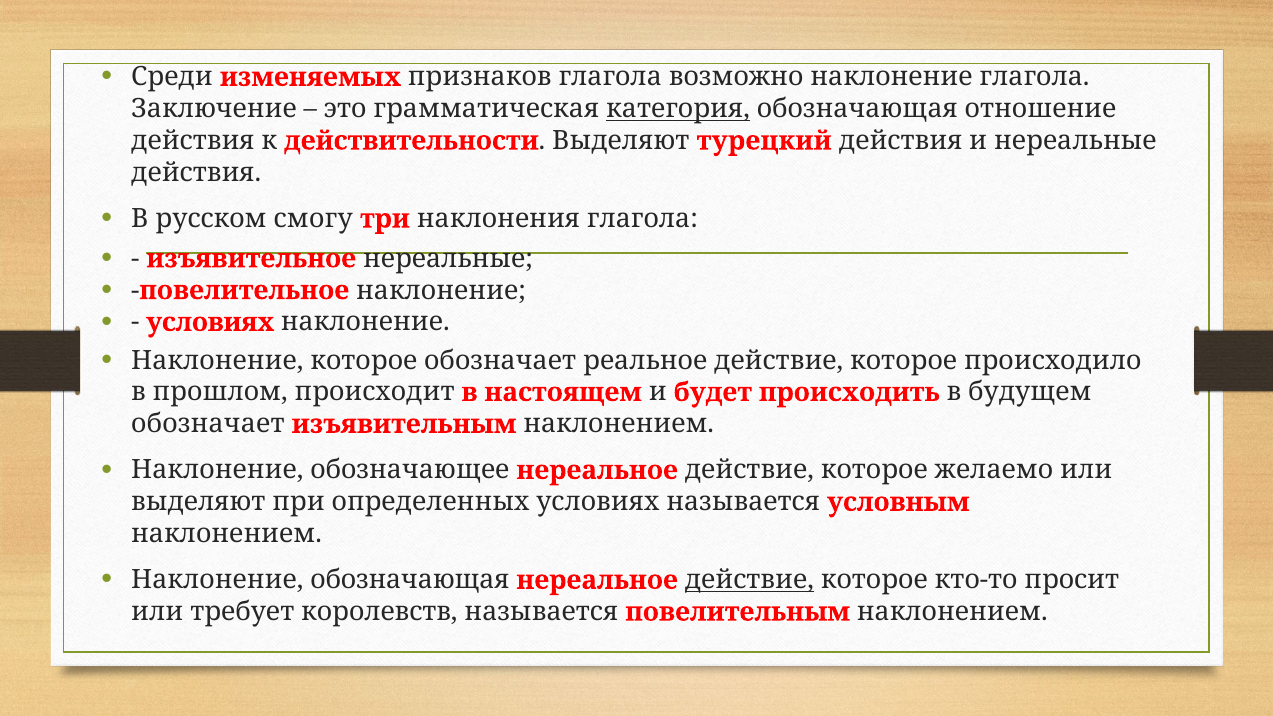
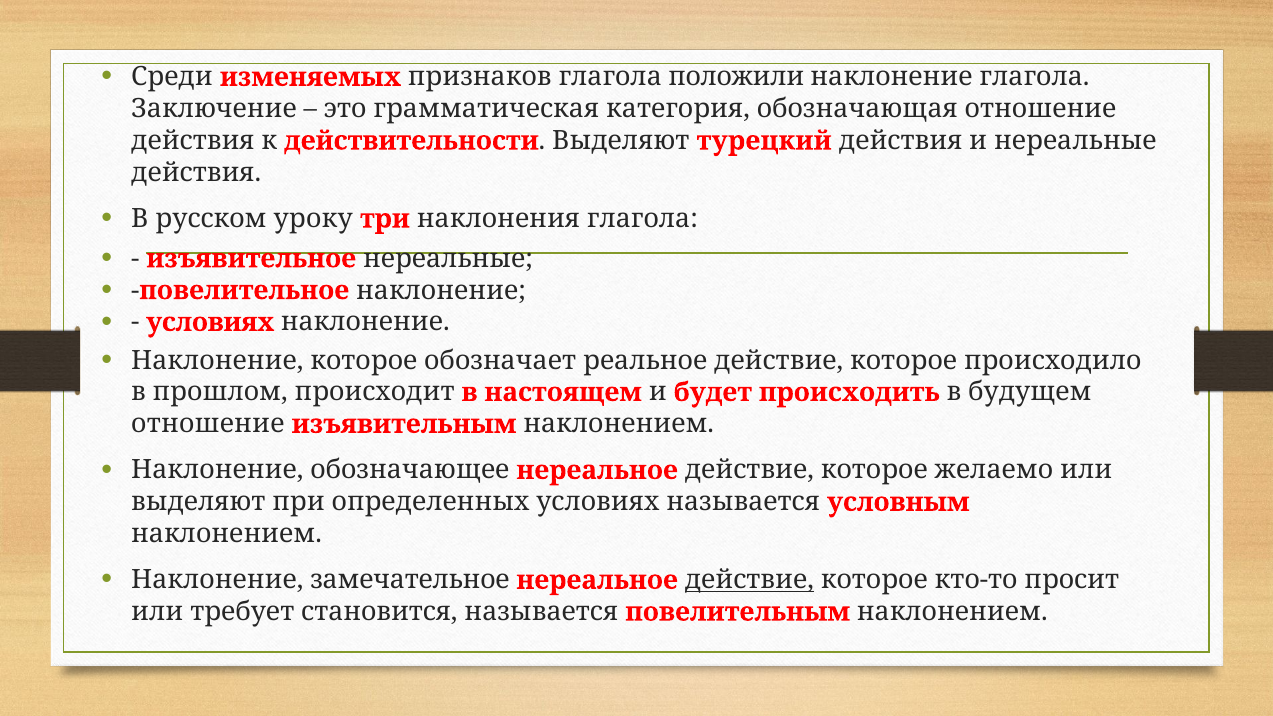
возможно: возможно -> положили
категория underline: present -> none
смогу: смогу -> уроку
обозначает at (208, 424): обозначает -> отношение
Наклонение обозначающая: обозначающая -> замечательное
королевств: королевств -> становится
